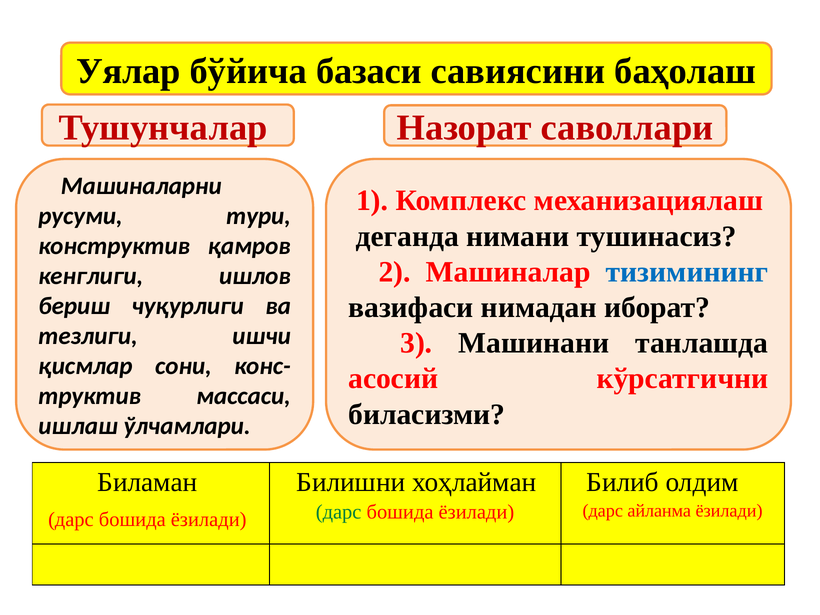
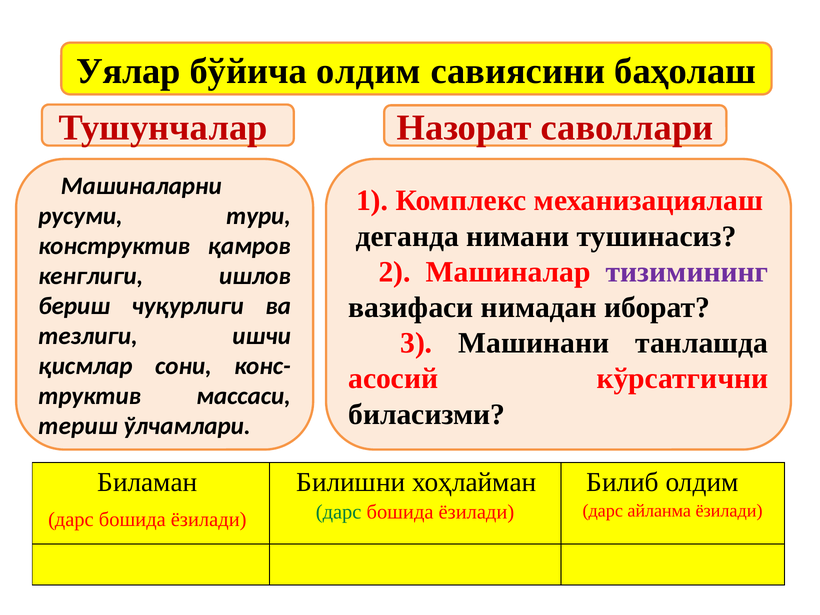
бўйича базаси: базаси -> олдим
тизимининг colour: blue -> purple
ишлаш: ишлаш -> териш
